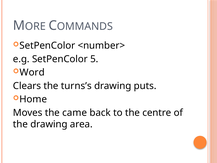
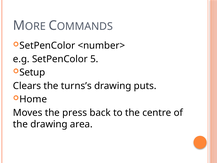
Word: Word -> Setup
came: came -> press
